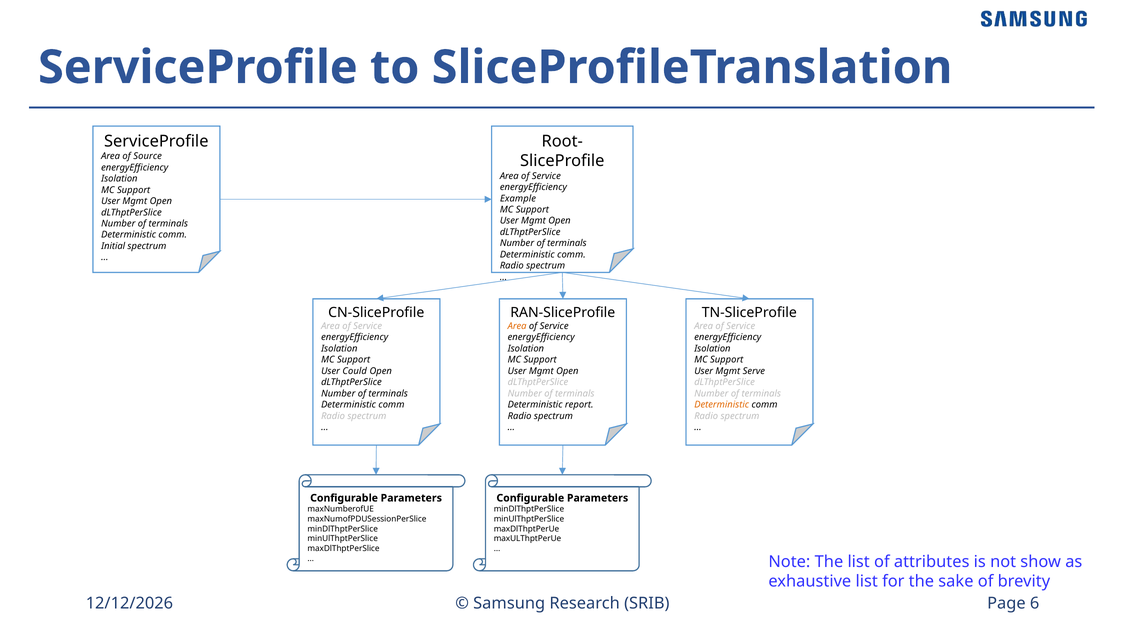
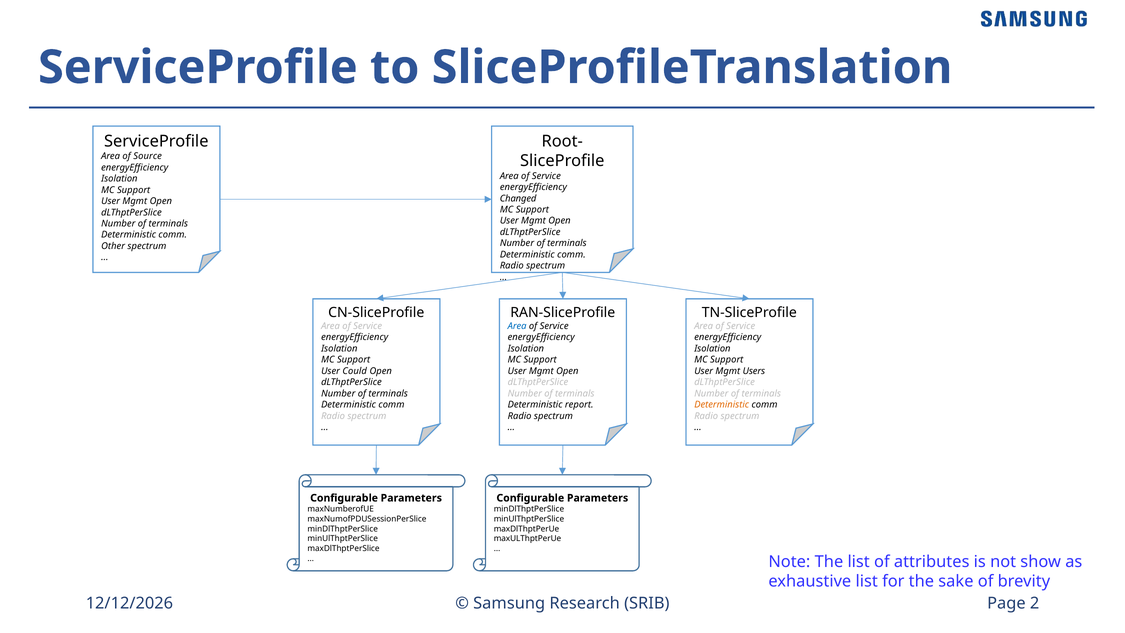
Example: Example -> Changed
Initial: Initial -> Other
Area at (517, 326) colour: orange -> blue
Serve: Serve -> Users
6: 6 -> 2
